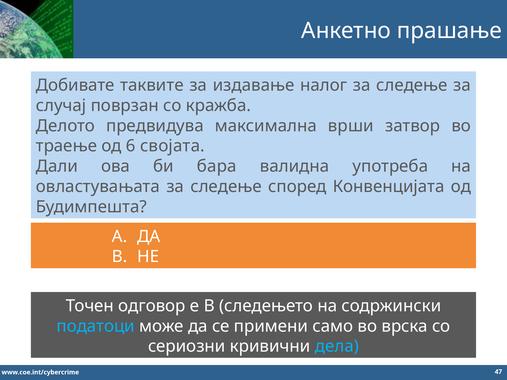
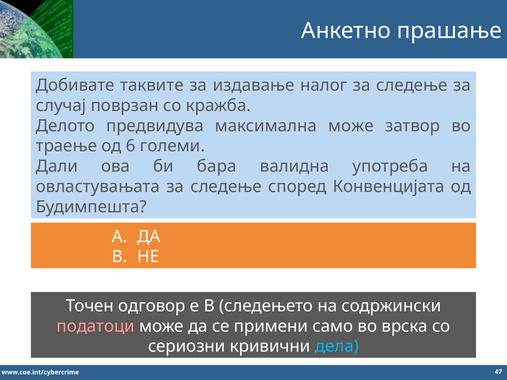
максимална врши: врши -> може
својата: својата -> големи
податоци colour: light blue -> pink
